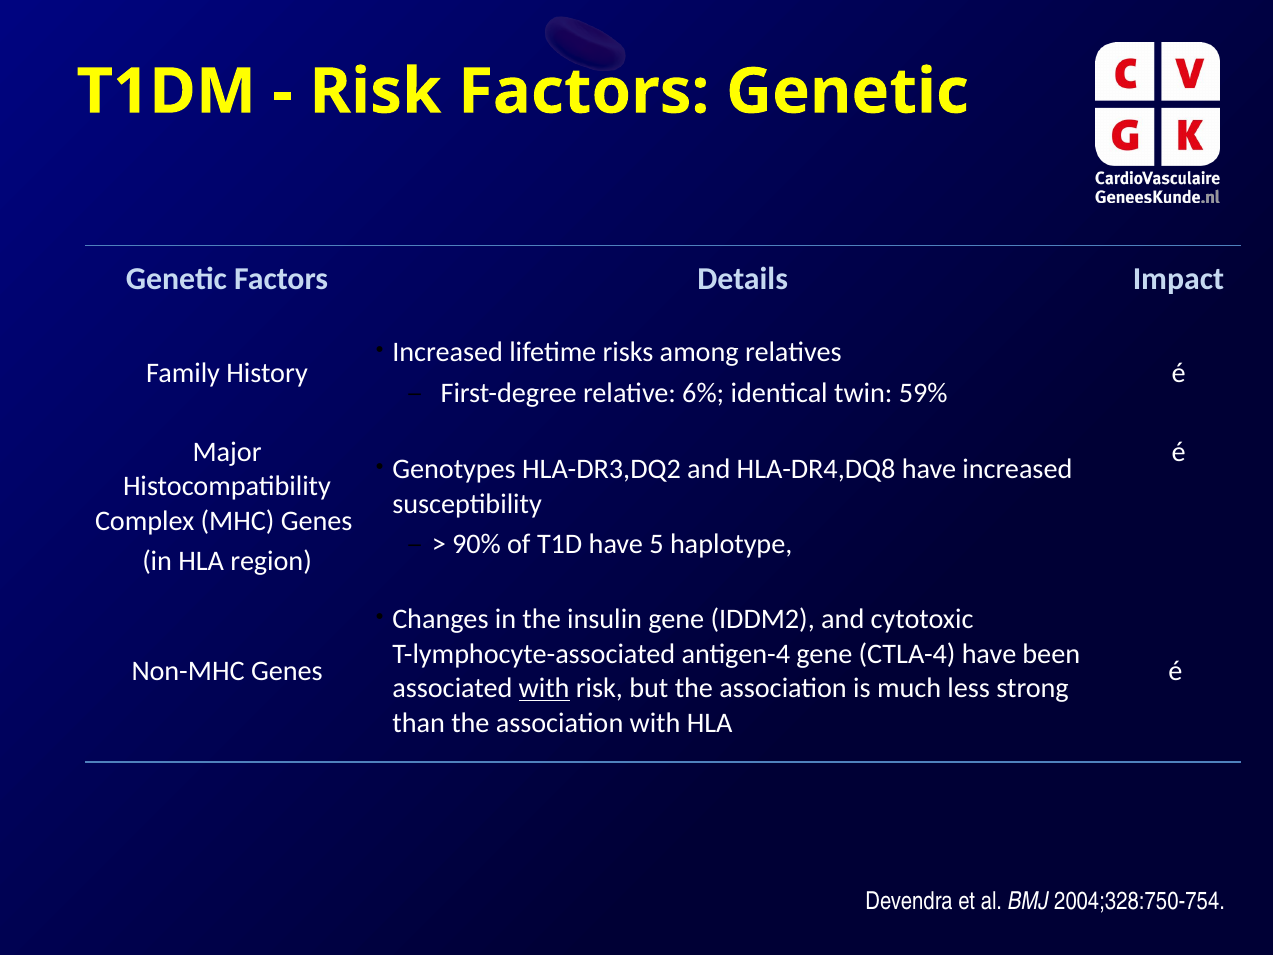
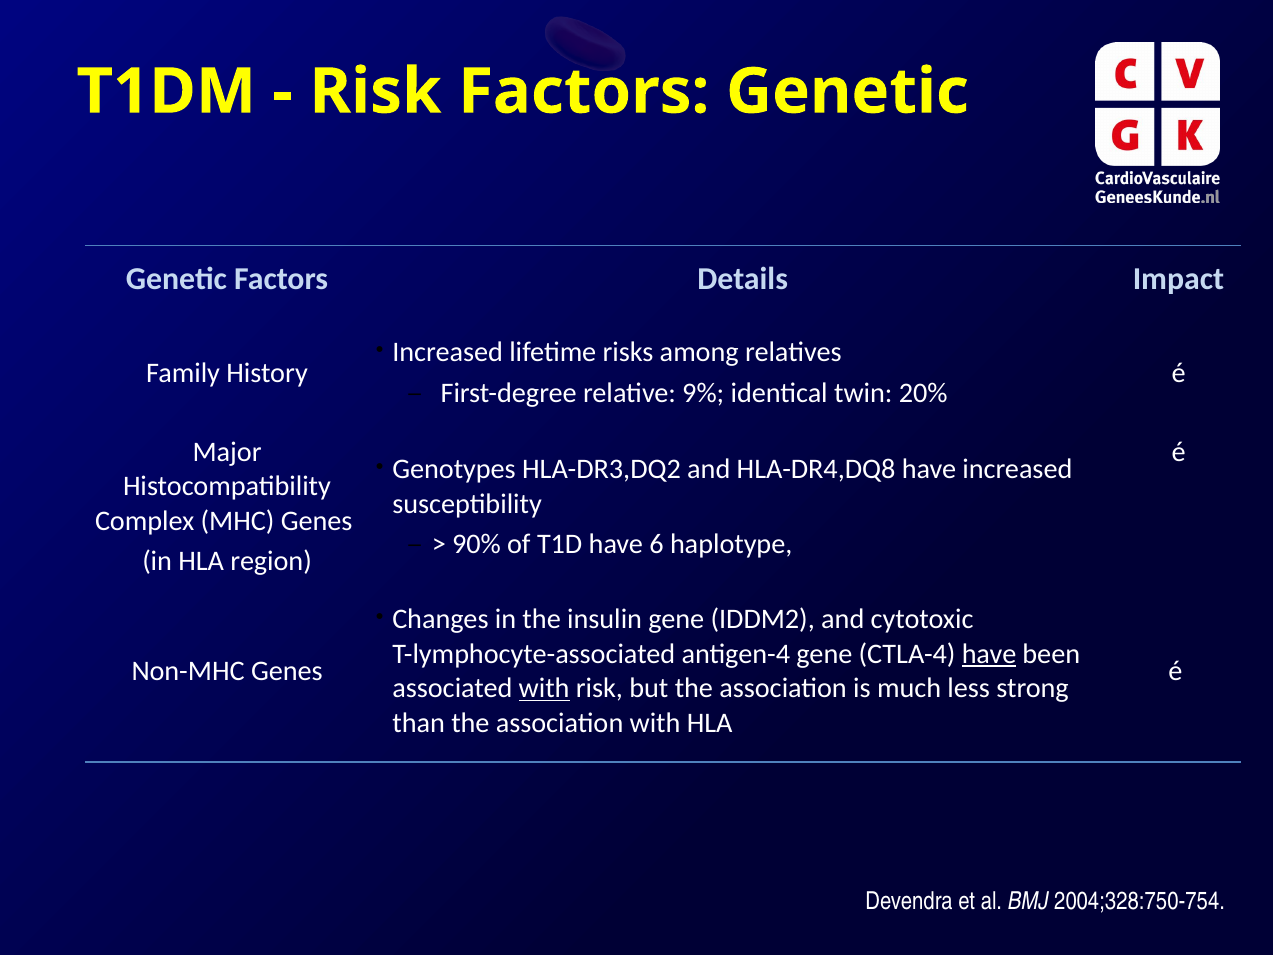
6%: 6% -> 9%
59%: 59% -> 20%
5: 5 -> 6
have at (989, 654) underline: none -> present
